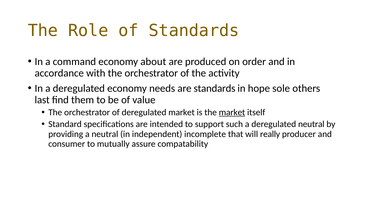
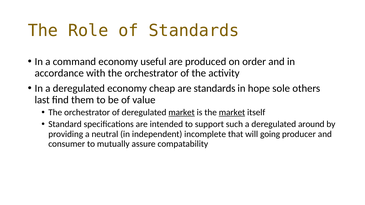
about: about -> useful
needs: needs -> cheap
market at (182, 113) underline: none -> present
deregulated neutral: neutral -> around
really: really -> going
